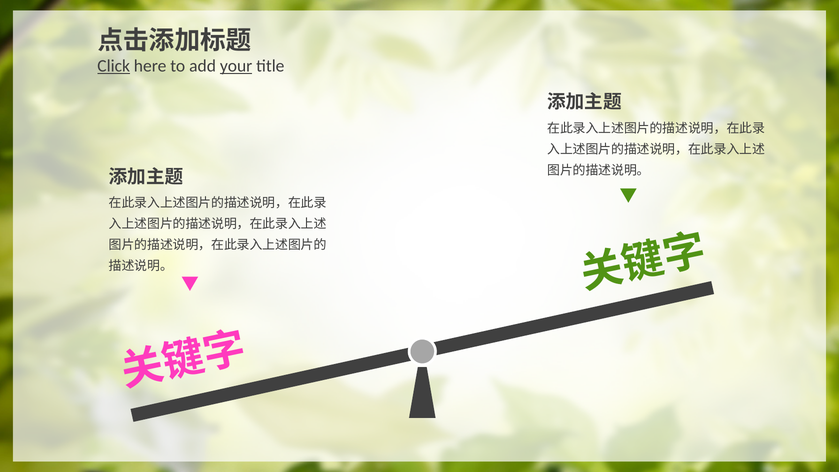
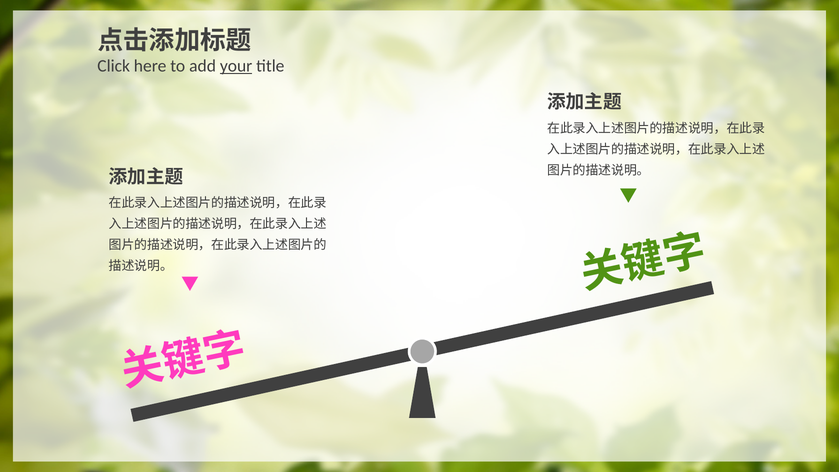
Click underline: present -> none
